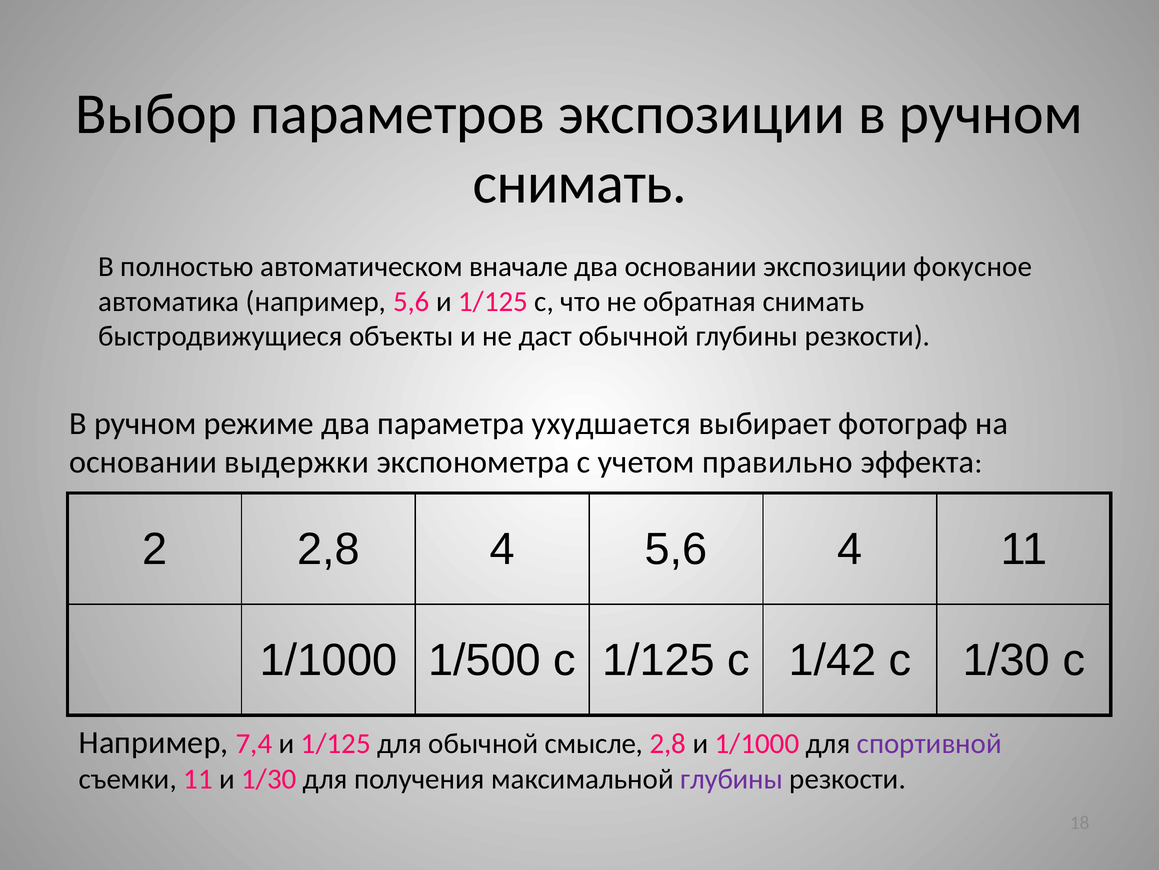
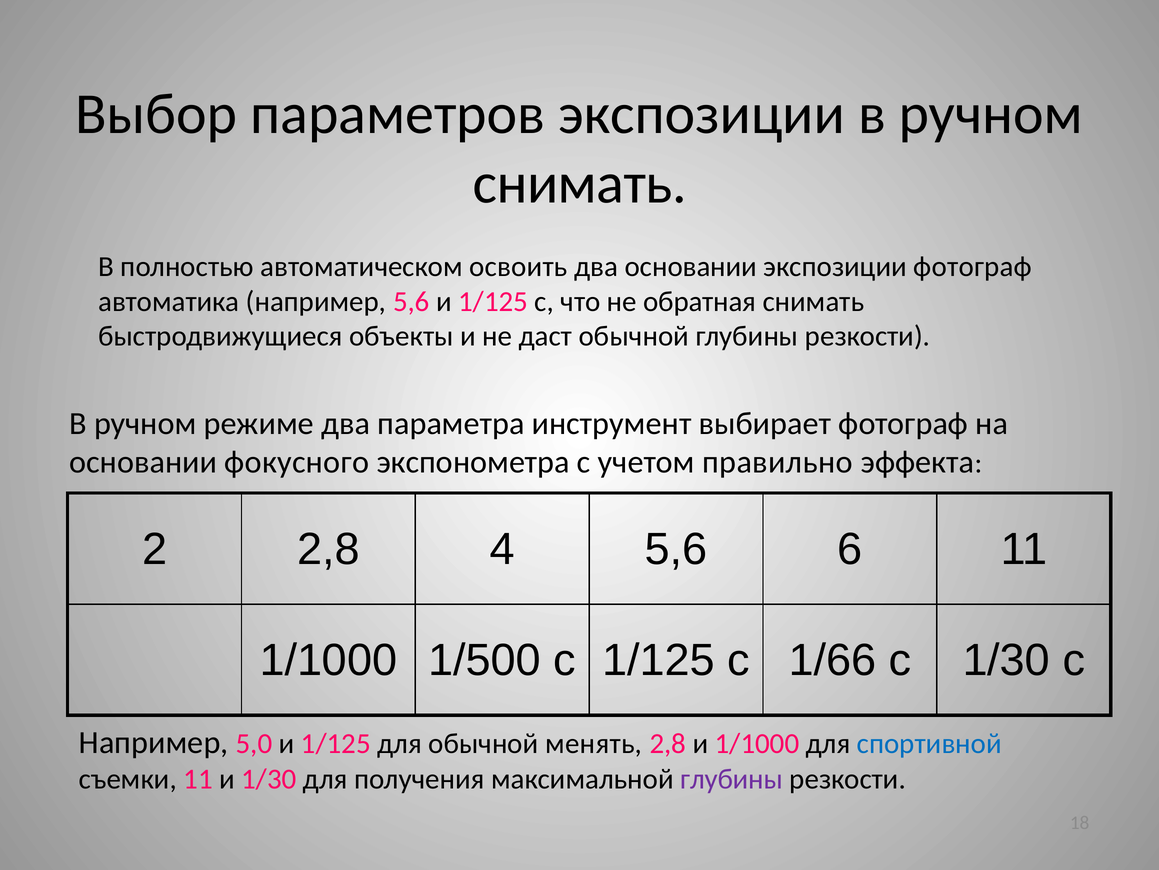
вначале: вначале -> освоить
экспозиции фокусное: фокусное -> фотограф
ухудшается: ухудшается -> инструмент
выдержки: выдержки -> фокусного
5,6 4: 4 -> 6
1/42: 1/42 -> 1/66
7,4: 7,4 -> 5,0
смысле: смысле -> менять
спортивной colour: purple -> blue
